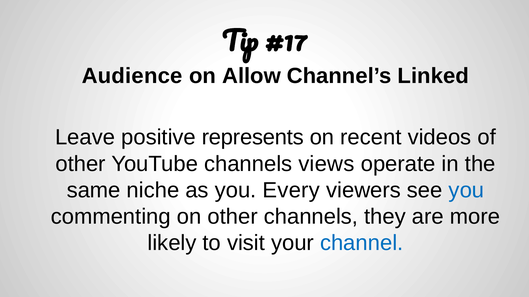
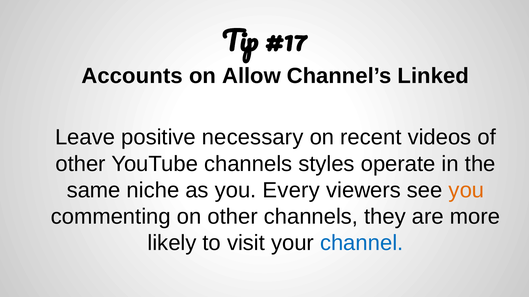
Audience: Audience -> Accounts
represents: represents -> necessary
views: views -> styles
you at (466, 191) colour: blue -> orange
